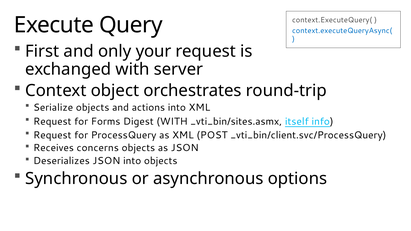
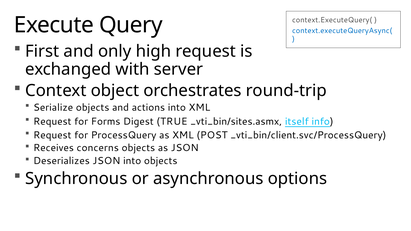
your: your -> high
Digest WITH: WITH -> TRUE
